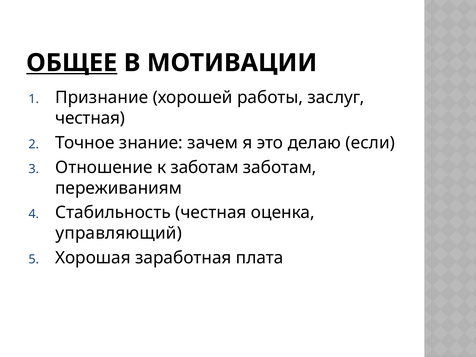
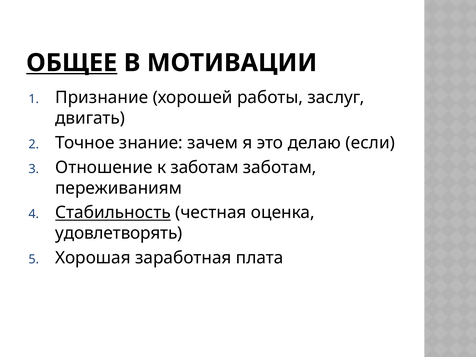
честная at (90, 118): честная -> двигать
Стабильность underline: none -> present
управляющий: управляющий -> удовлетворять
